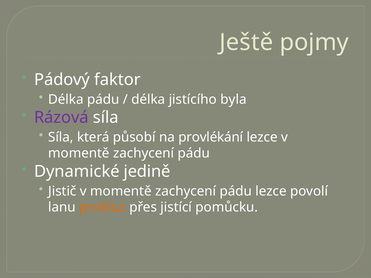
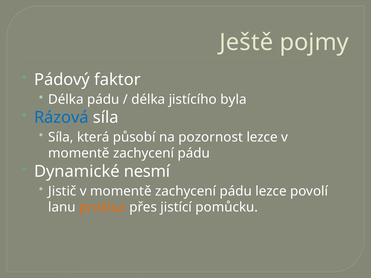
Rázová colour: purple -> blue
provlékání: provlékání -> pozornost
jedině: jedině -> nesmí
